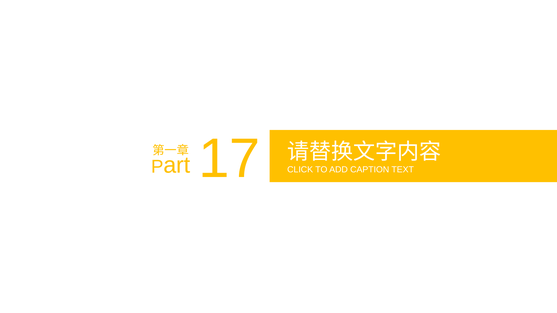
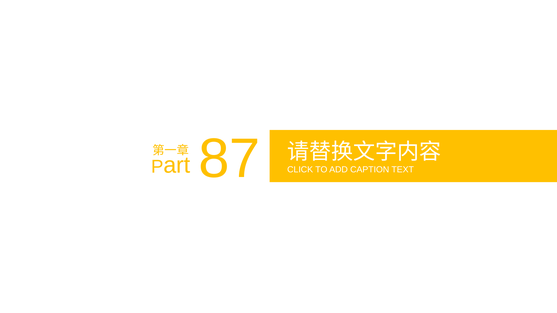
17: 17 -> 87
